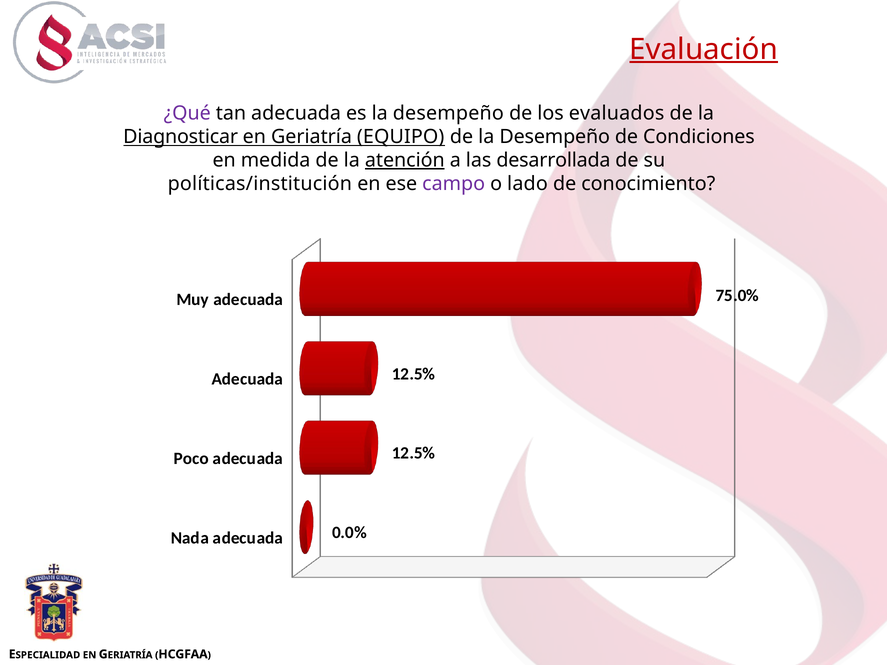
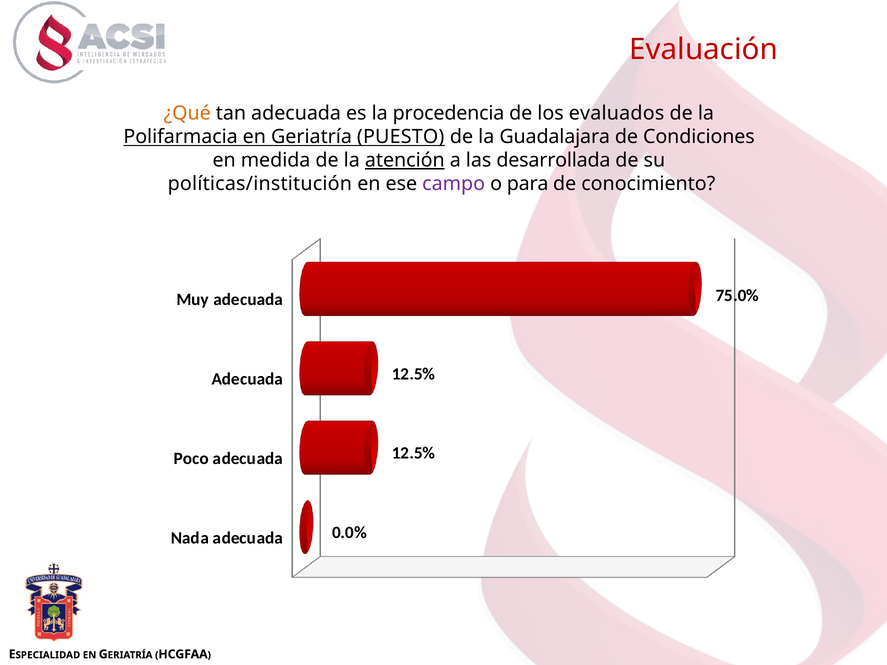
Evaluación underline: present -> none
¿Qué colour: purple -> orange
es la desempeño: desempeño -> procedencia
Diagnosticar: Diagnosticar -> Polifarmacia
EQUIPO: EQUIPO -> PUESTO
de la Desempeño: Desempeño -> Guadalajara
lado: lado -> para
